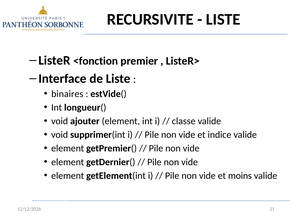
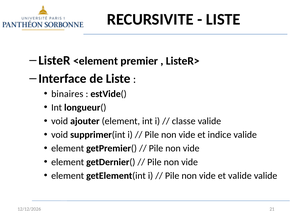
<fonction: <fonction -> <element
et moins: moins -> valide
